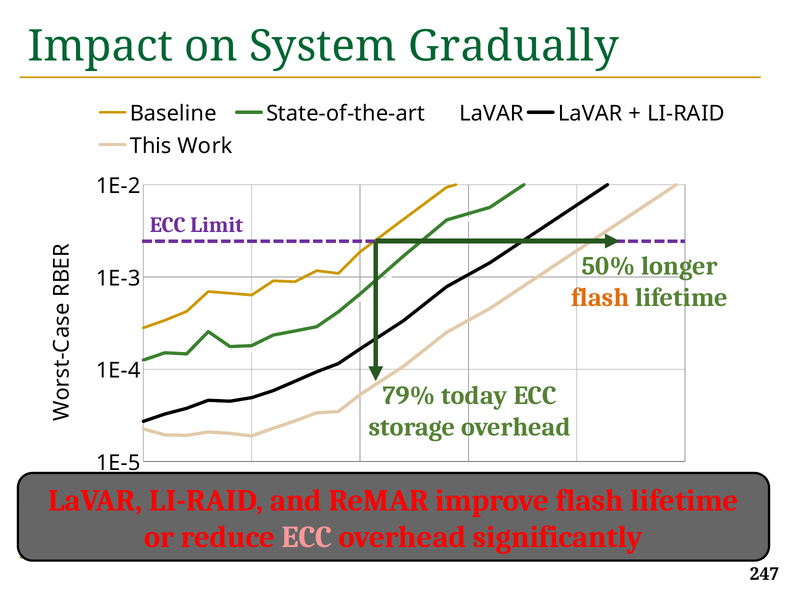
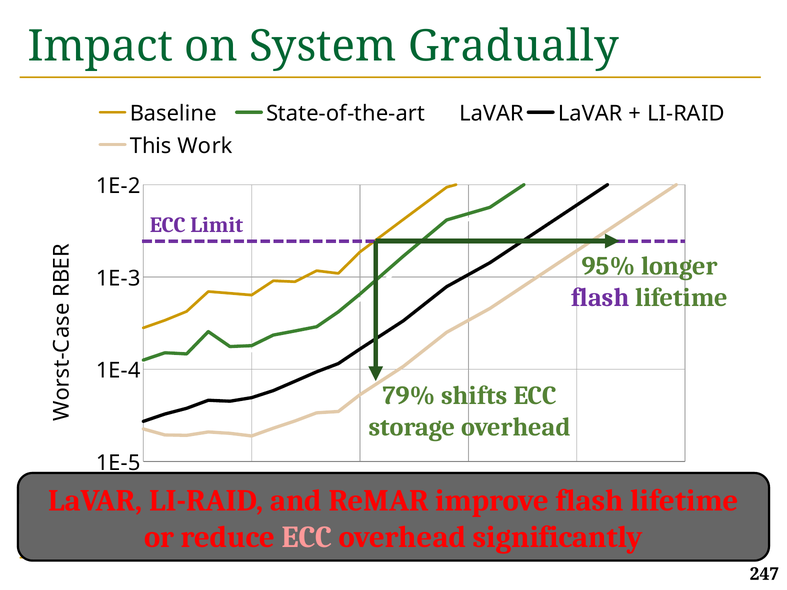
50%: 50% -> 95%
flash at (600, 298) colour: orange -> purple
today: today -> shifts
